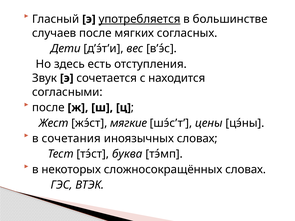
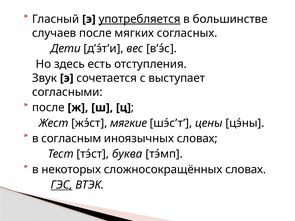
находится: находится -> выступает
сочетания: сочетания -> согласным
ГЭС underline: none -> present
